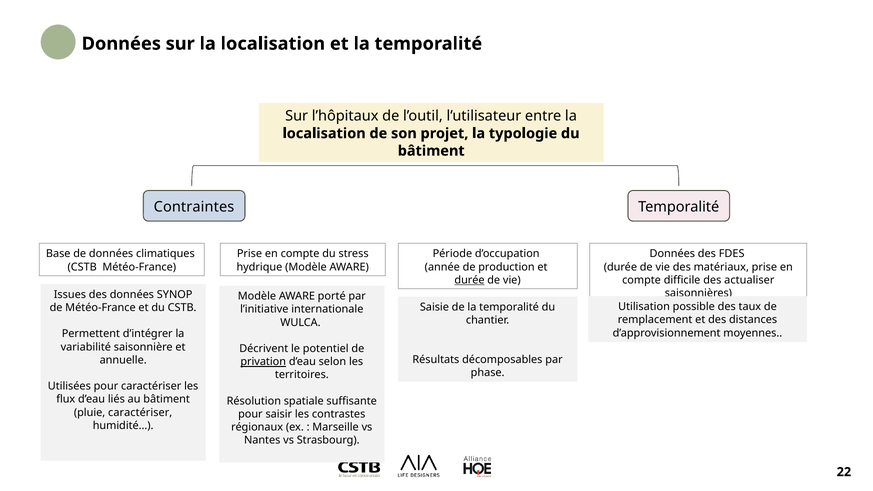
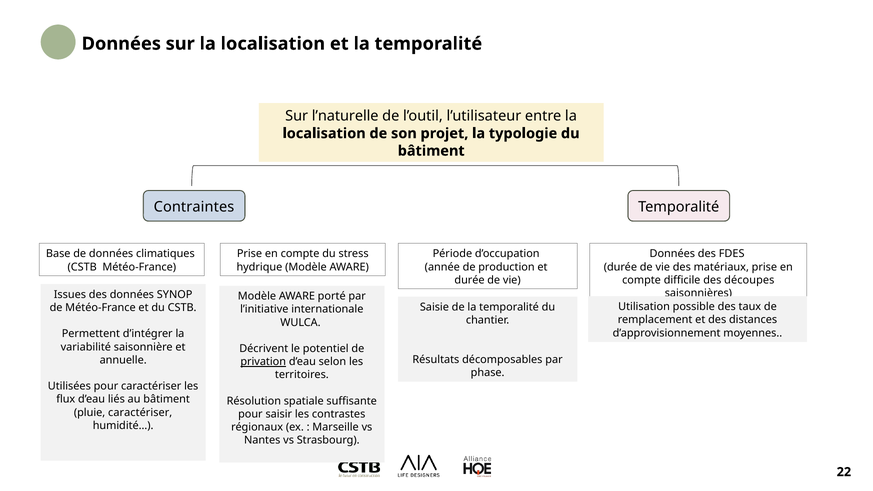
l’hôpitaux: l’hôpitaux -> l’naturelle
durée at (470, 280) underline: present -> none
actualiser: actualiser -> découpes
